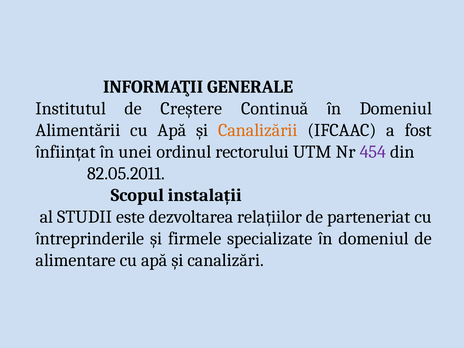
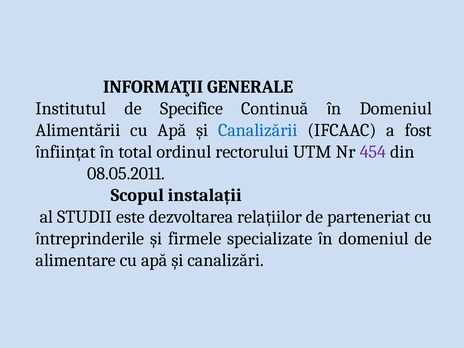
Creștere: Creștere -> Specifice
Canalizării colour: orange -> blue
unei: unei -> total
82.05.2011: 82.05.2011 -> 08.05.2011
